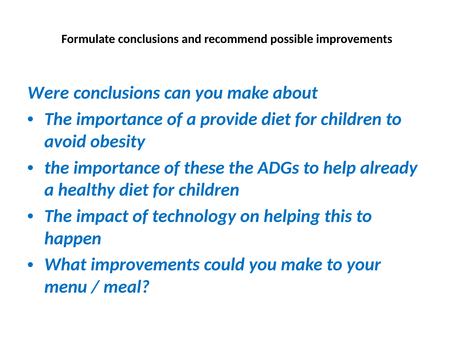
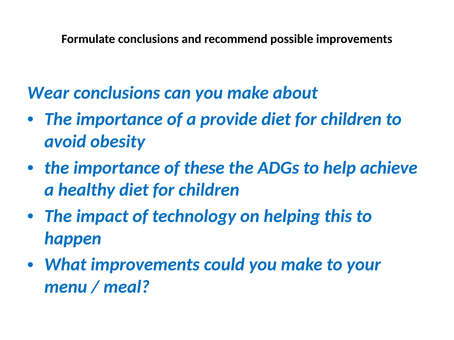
Were: Were -> Wear
already: already -> achieve
